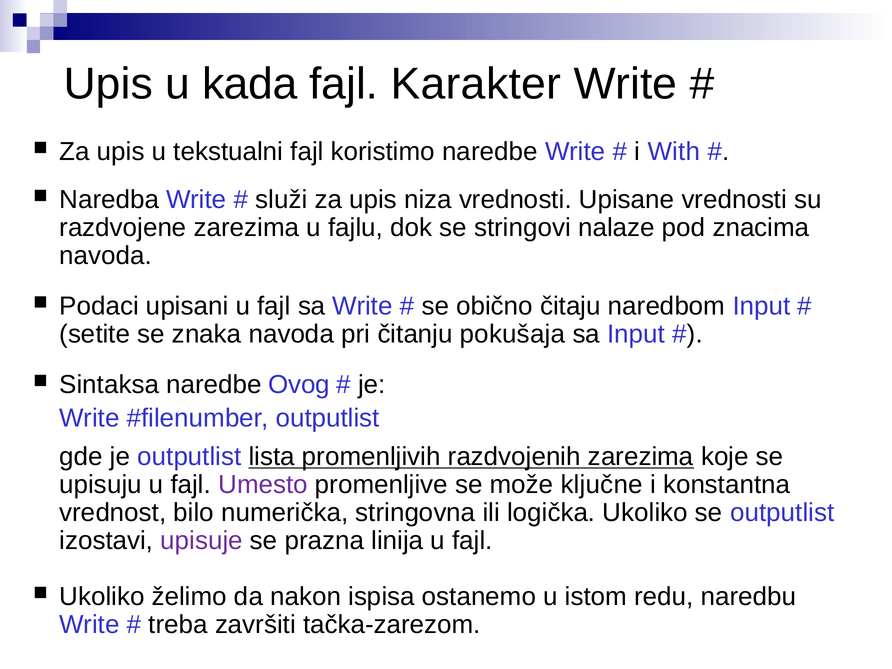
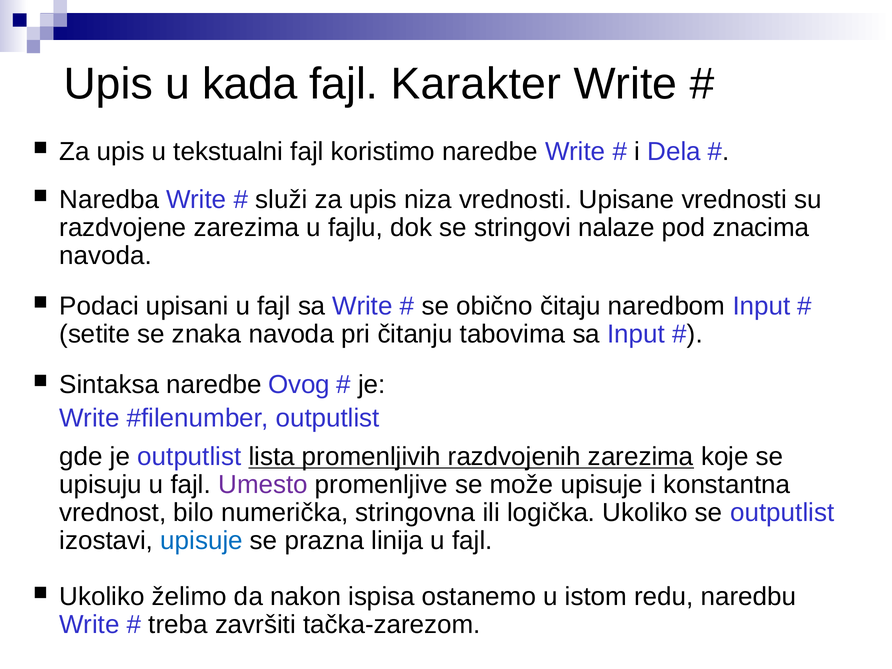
With: With -> Dela
pokušaja: pokušaja -> tabovima
može ključne: ključne -> upisuje
upisuje at (202, 541) colour: purple -> blue
